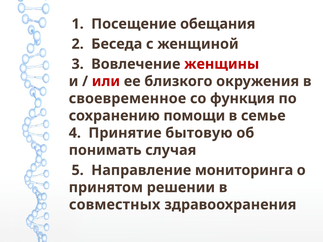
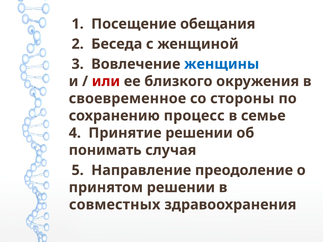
женщины colour: red -> blue
функция: функция -> стороны
помощи: помощи -> процесс
Принятие бытовую: бытовую -> решении
мониторинга: мониторинга -> преодоление
